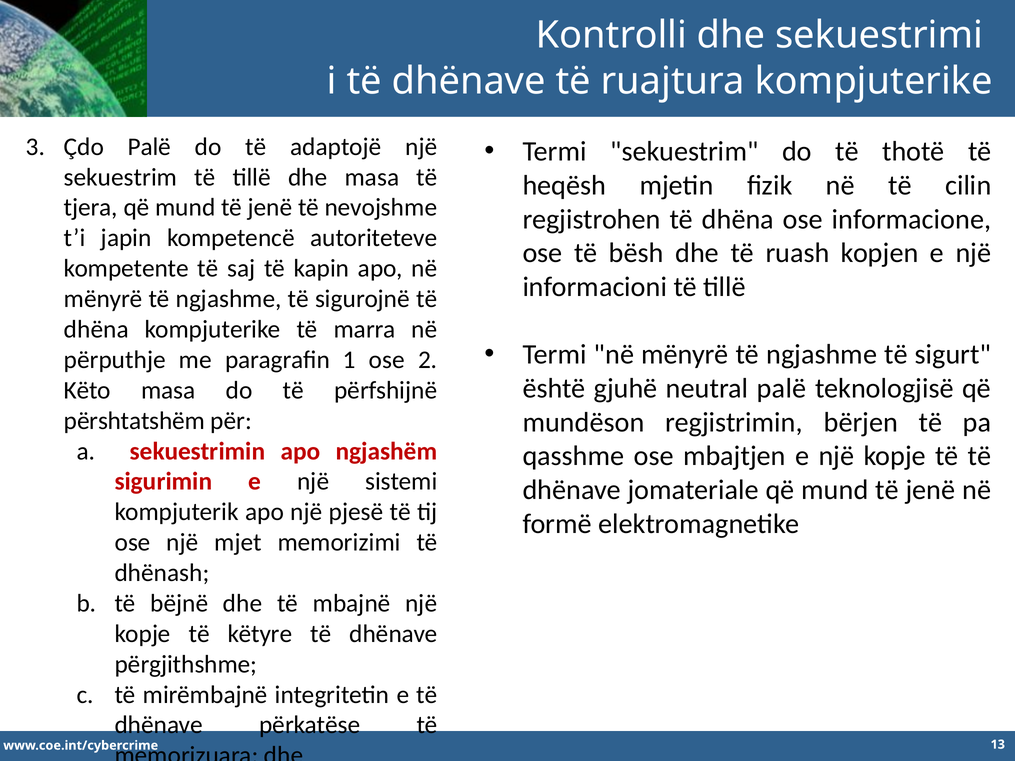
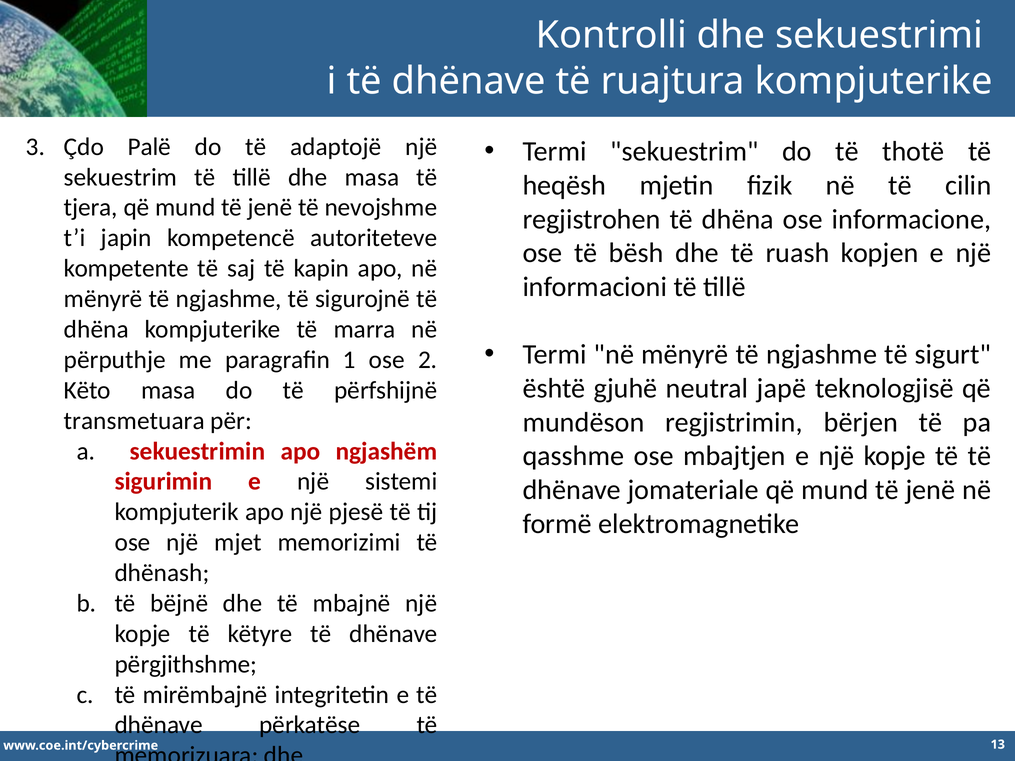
neutral palë: palë -> japë
përshtatshëm: përshtatshëm -> transmetuara
